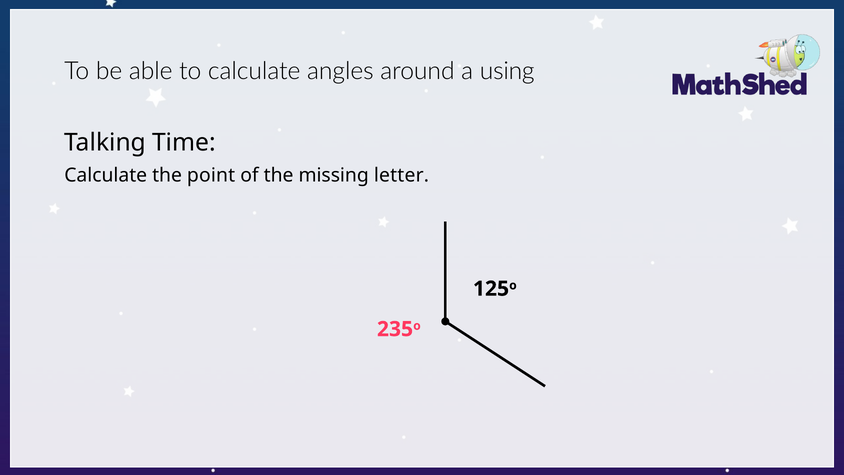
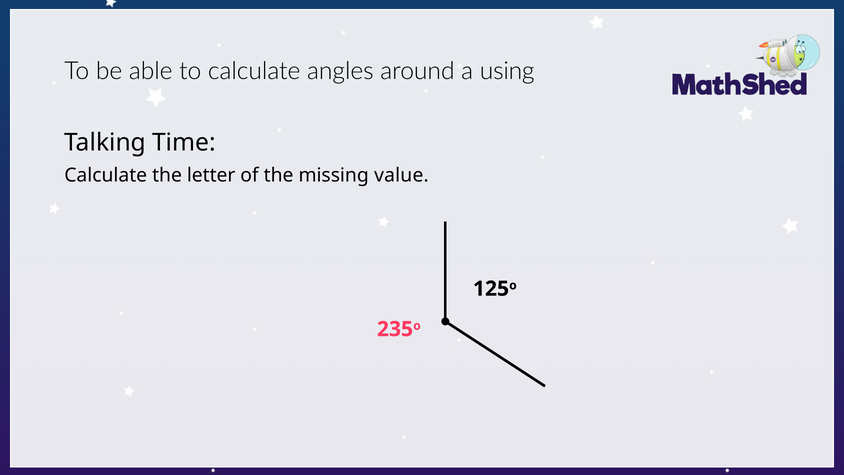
point: point -> letter
letter: letter -> value
